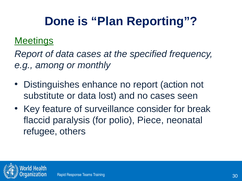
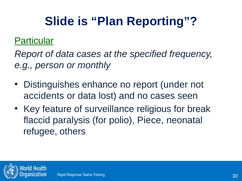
Done: Done -> Slide
Meetings: Meetings -> Particular
among: among -> person
action: action -> under
substitute: substitute -> accidents
consider: consider -> religious
